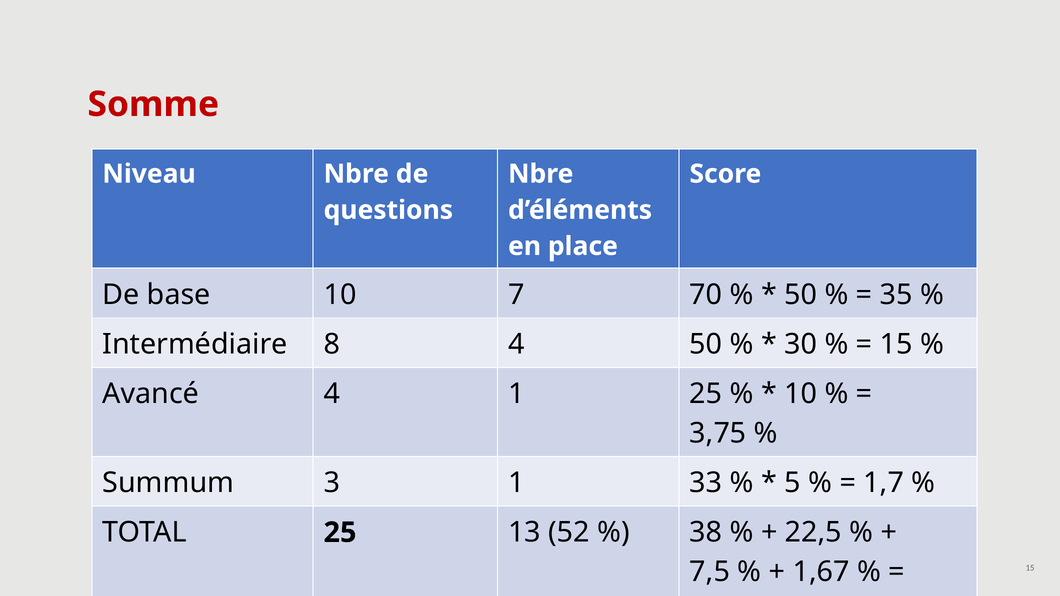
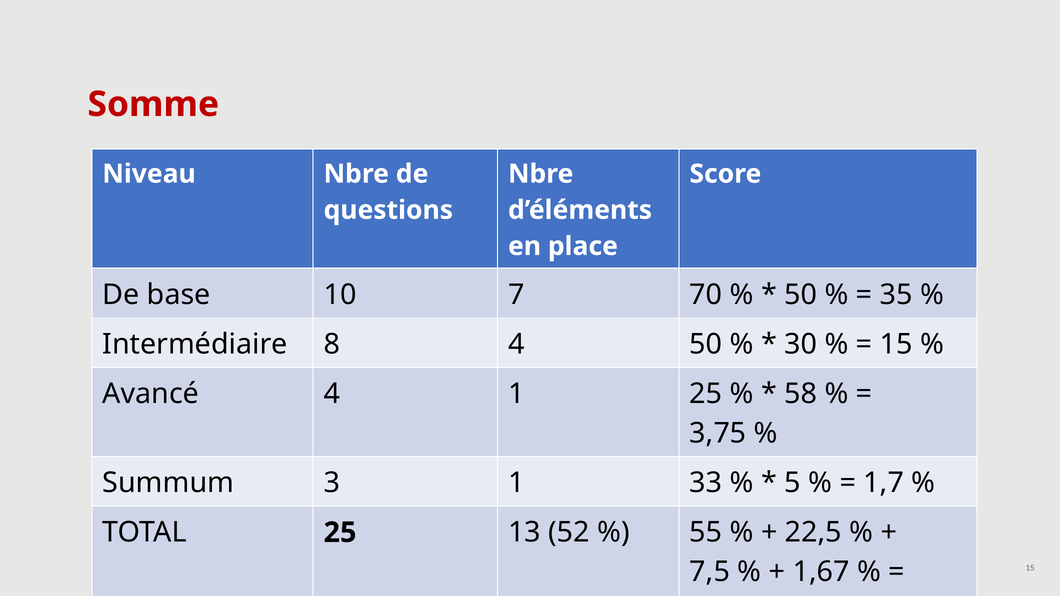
10 at (801, 394): 10 -> 58
38: 38 -> 55
